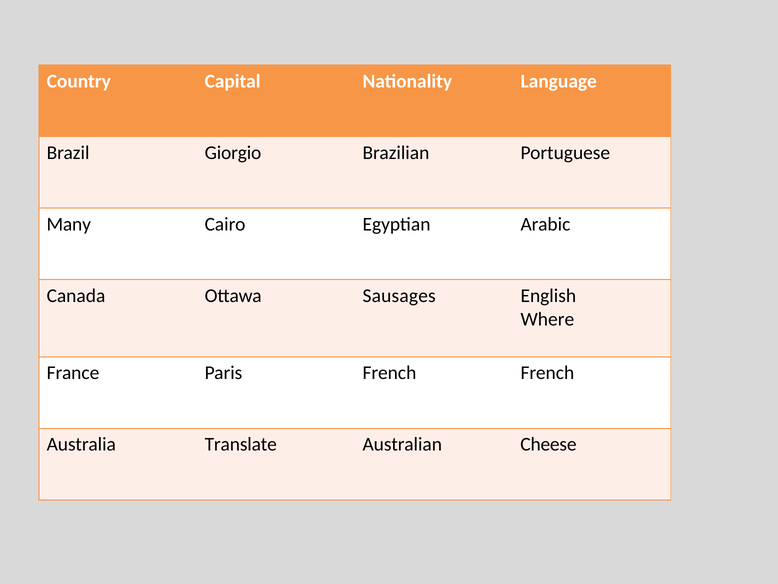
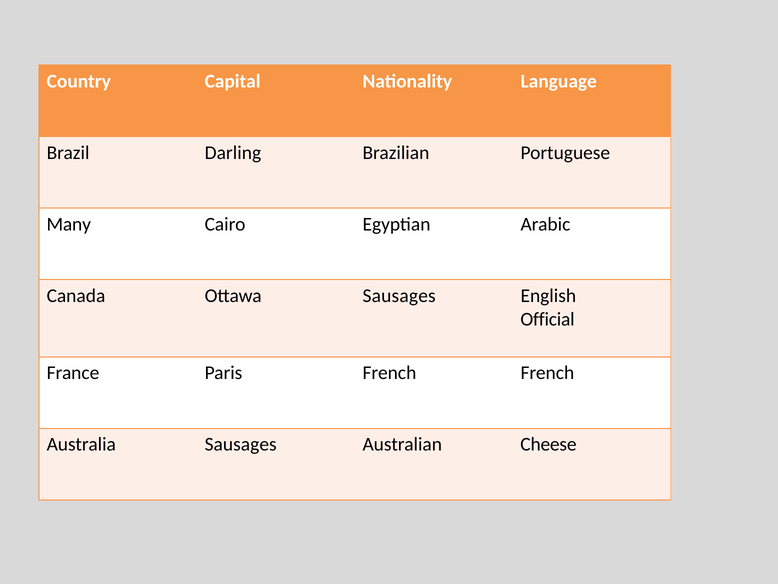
Giorgio: Giorgio -> Darling
Where: Where -> Official
Australia Translate: Translate -> Sausages
